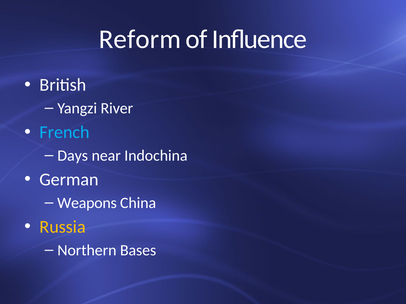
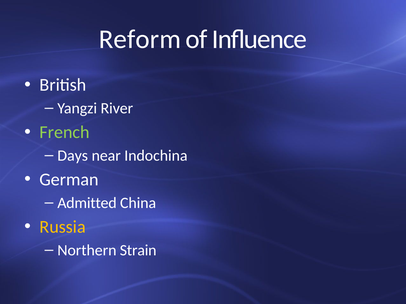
French colour: light blue -> light green
Weapons: Weapons -> Admitted
Bases: Bases -> Strain
